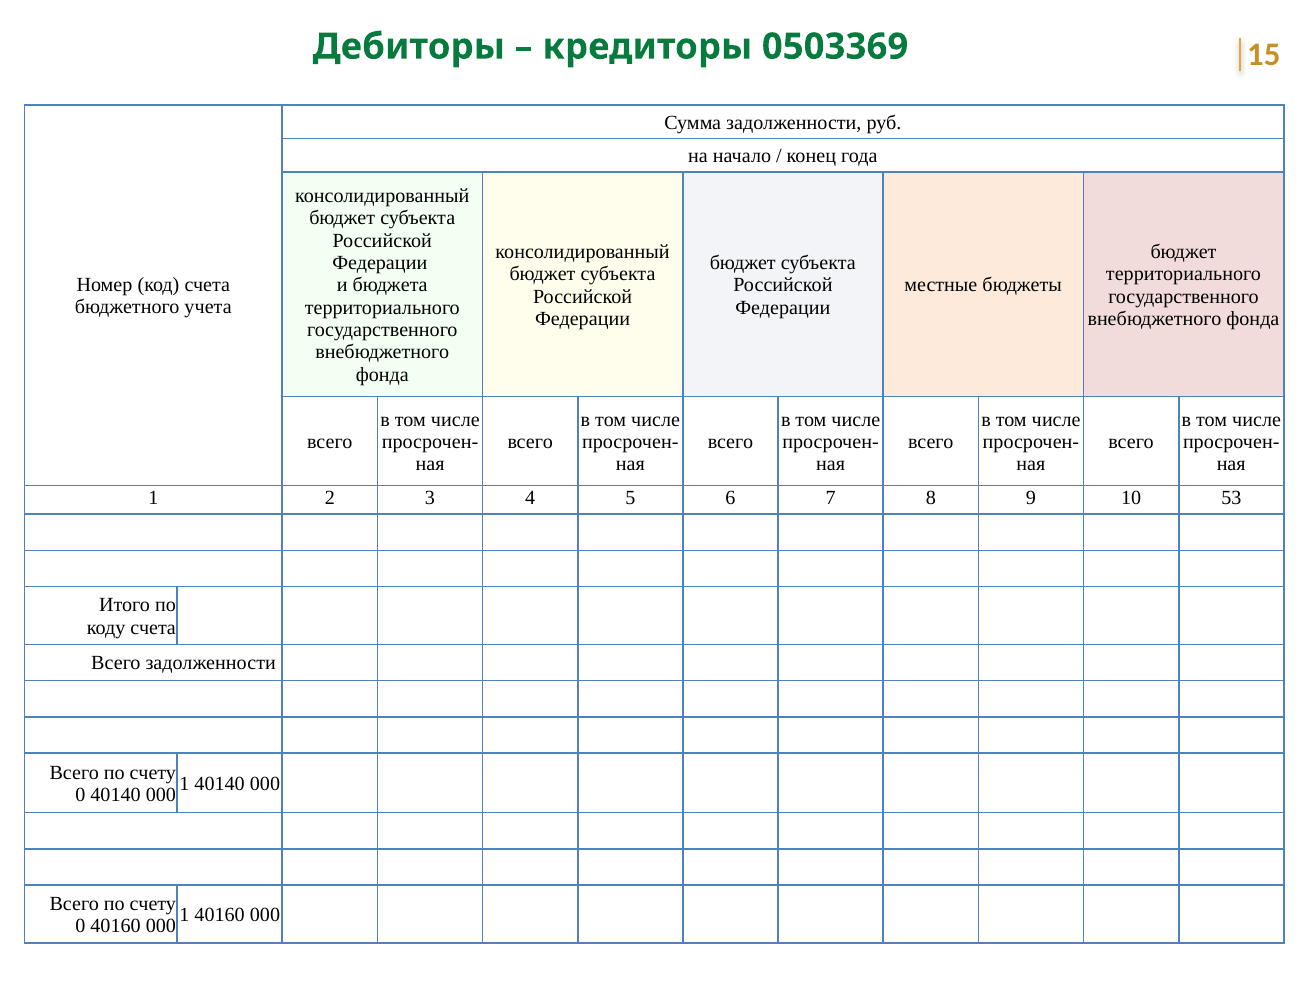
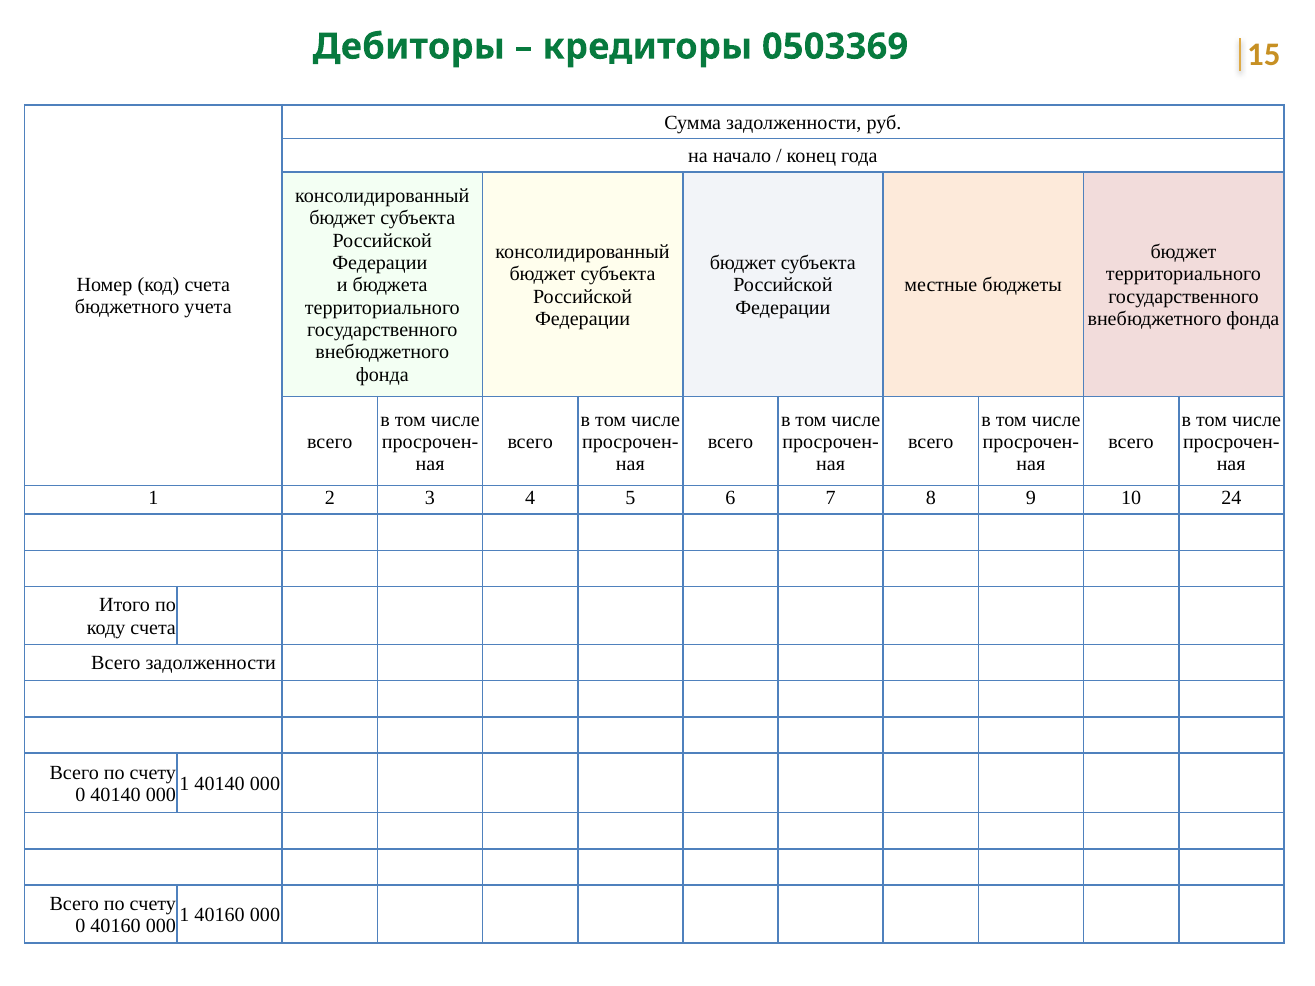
53: 53 -> 24
